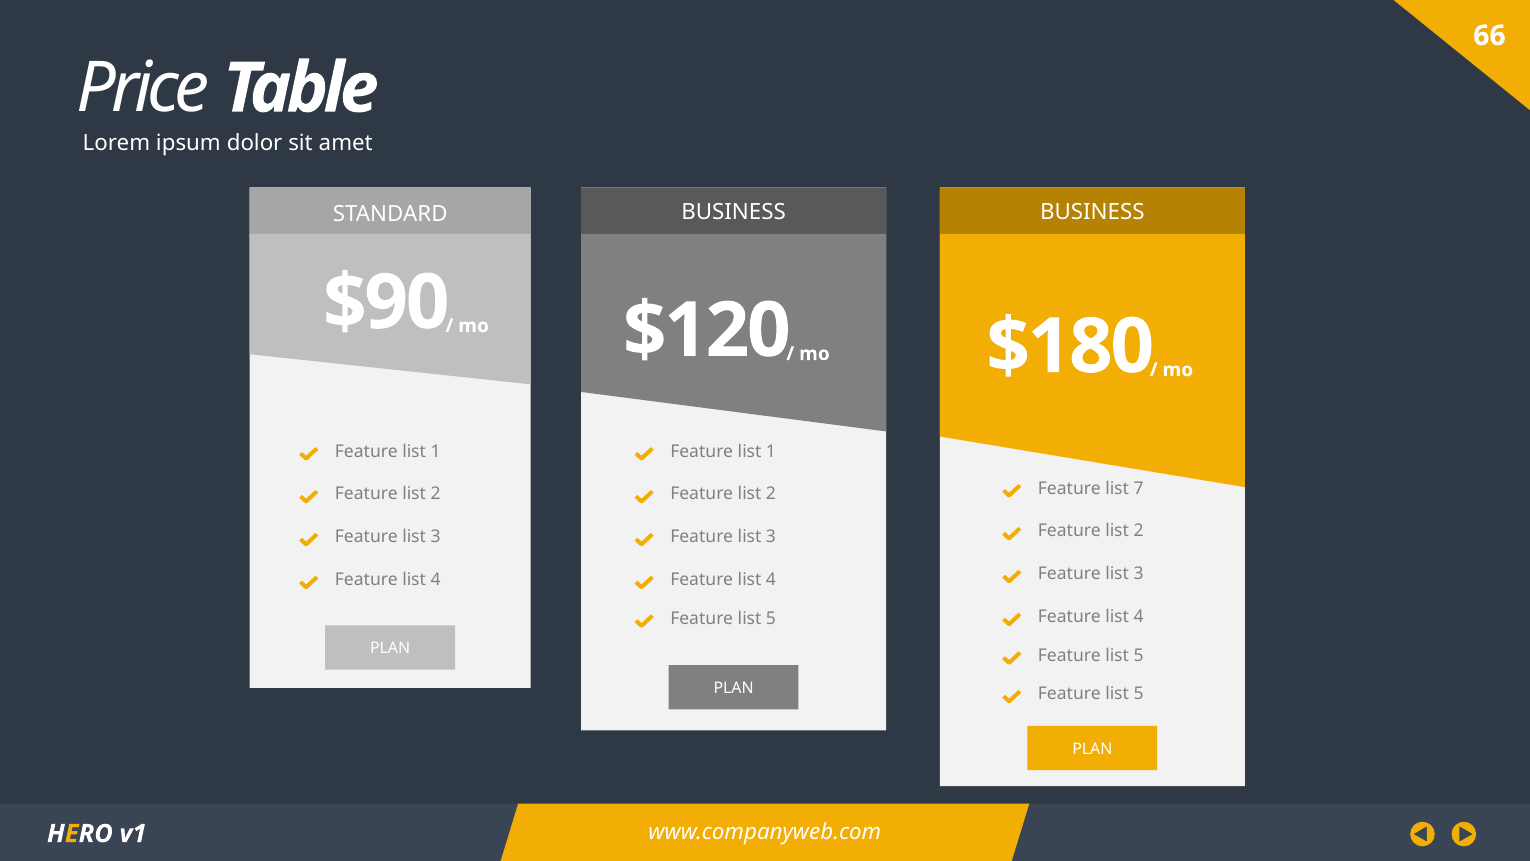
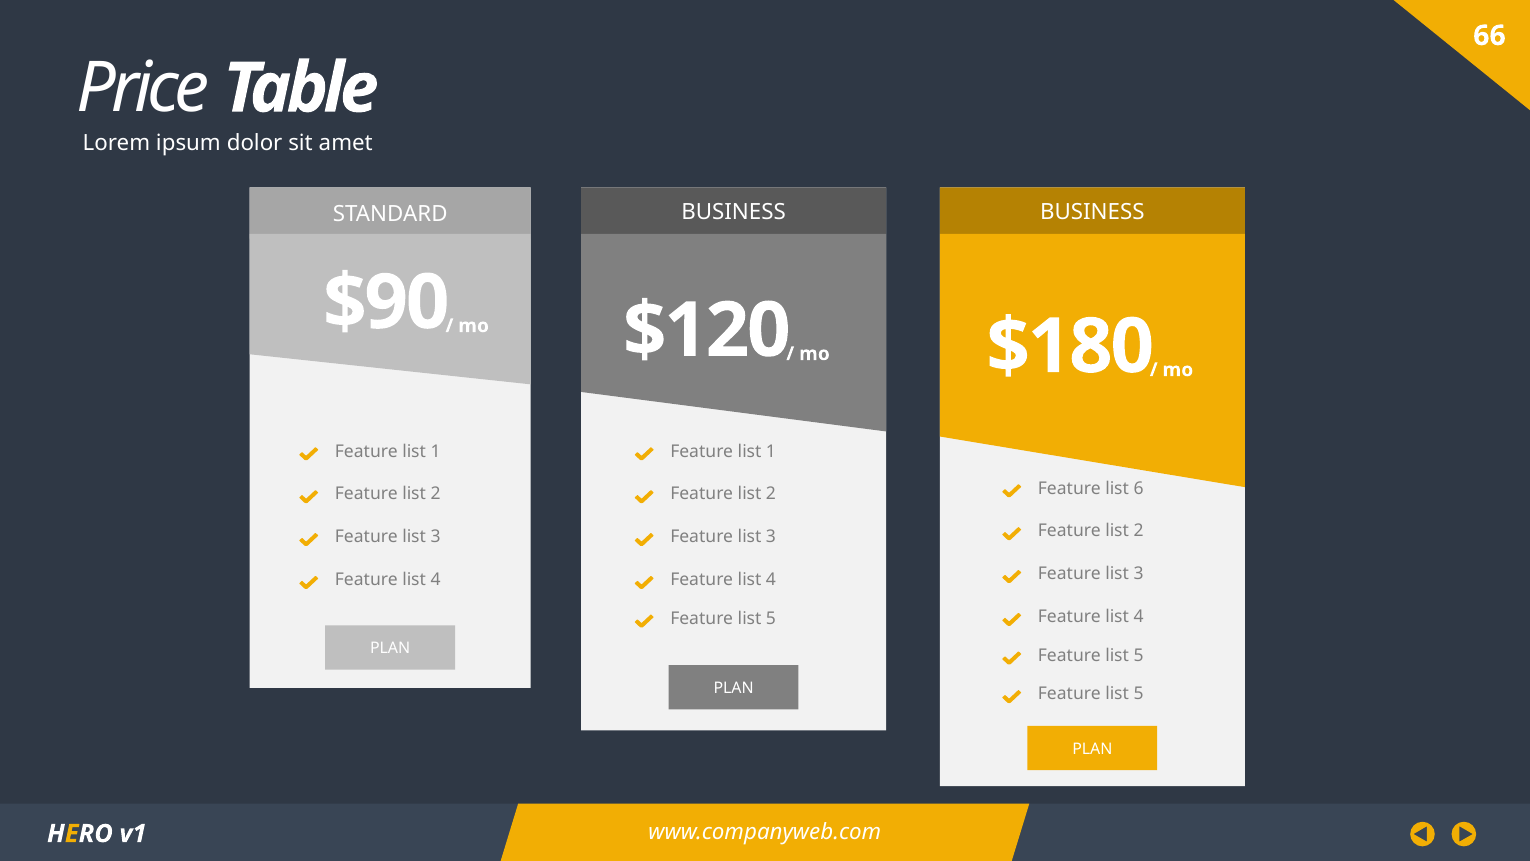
7: 7 -> 6
